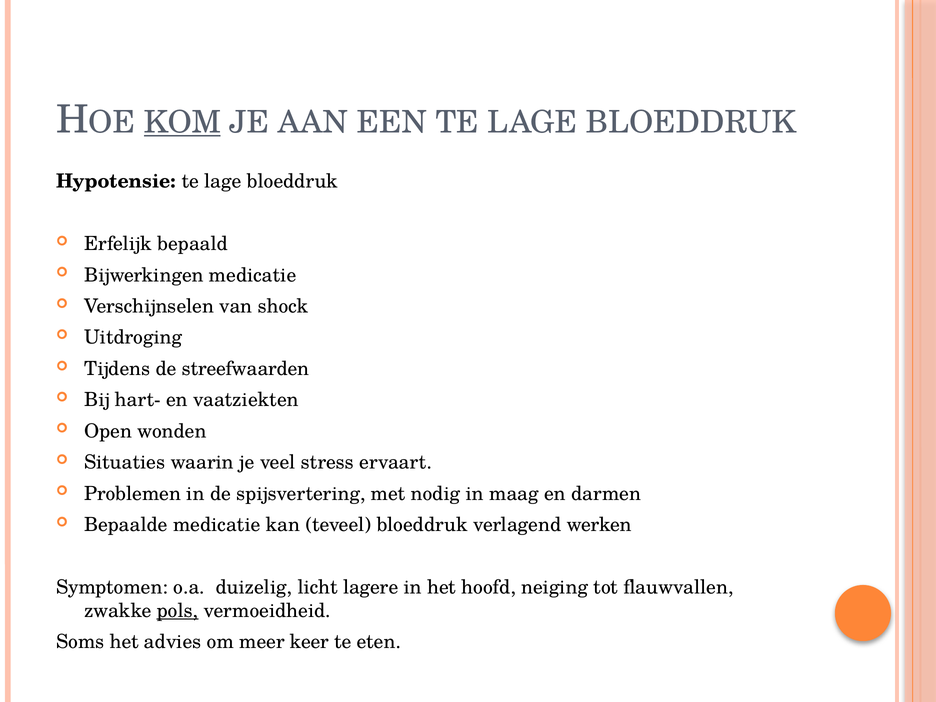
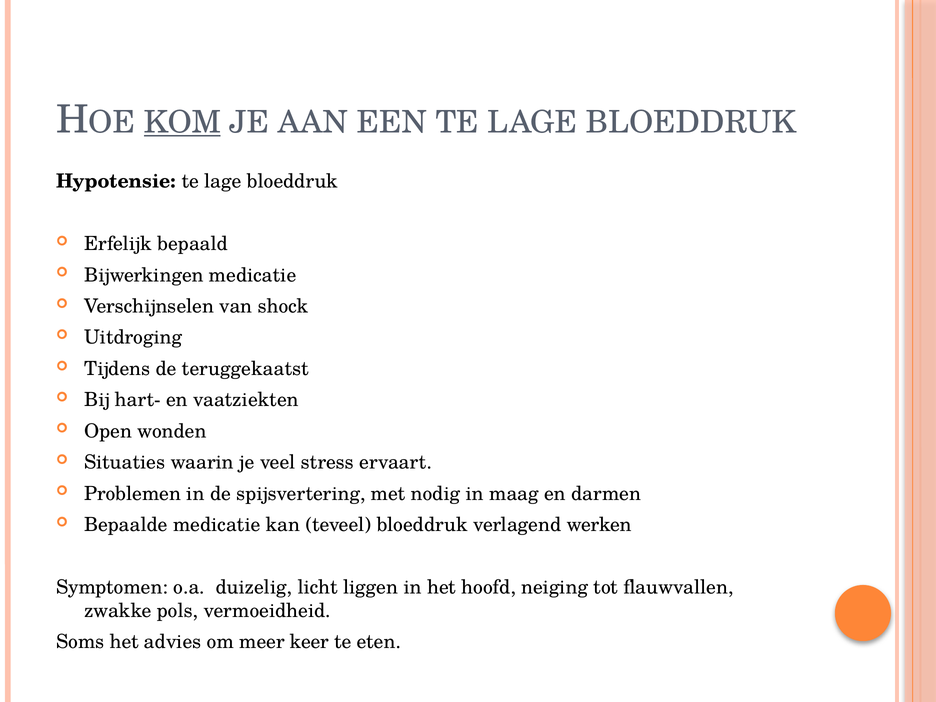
streefwaarden: streefwaarden -> teruggekaatst
lagere: lagere -> liggen
pols underline: present -> none
